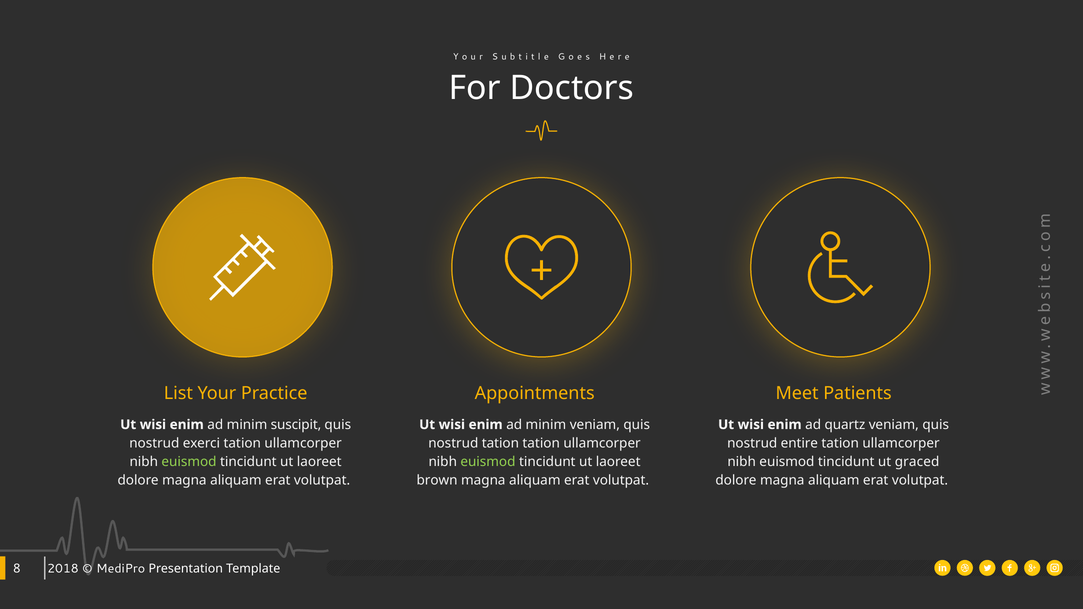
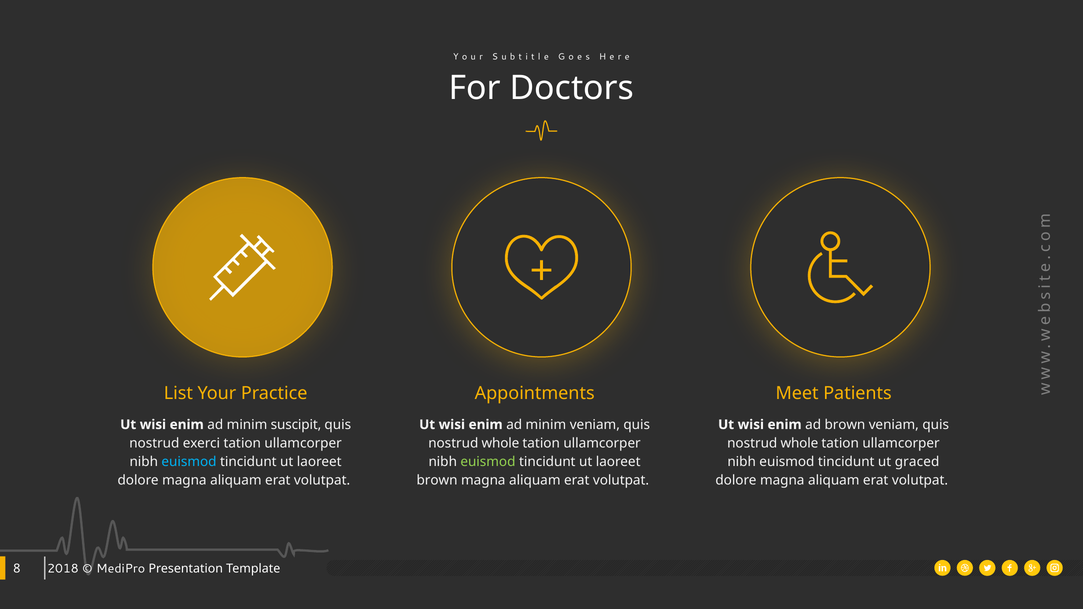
ad quartz: quartz -> brown
tation at (500, 443): tation -> whole
entire at (799, 443): entire -> whole
euismod at (189, 462) colour: light green -> light blue
